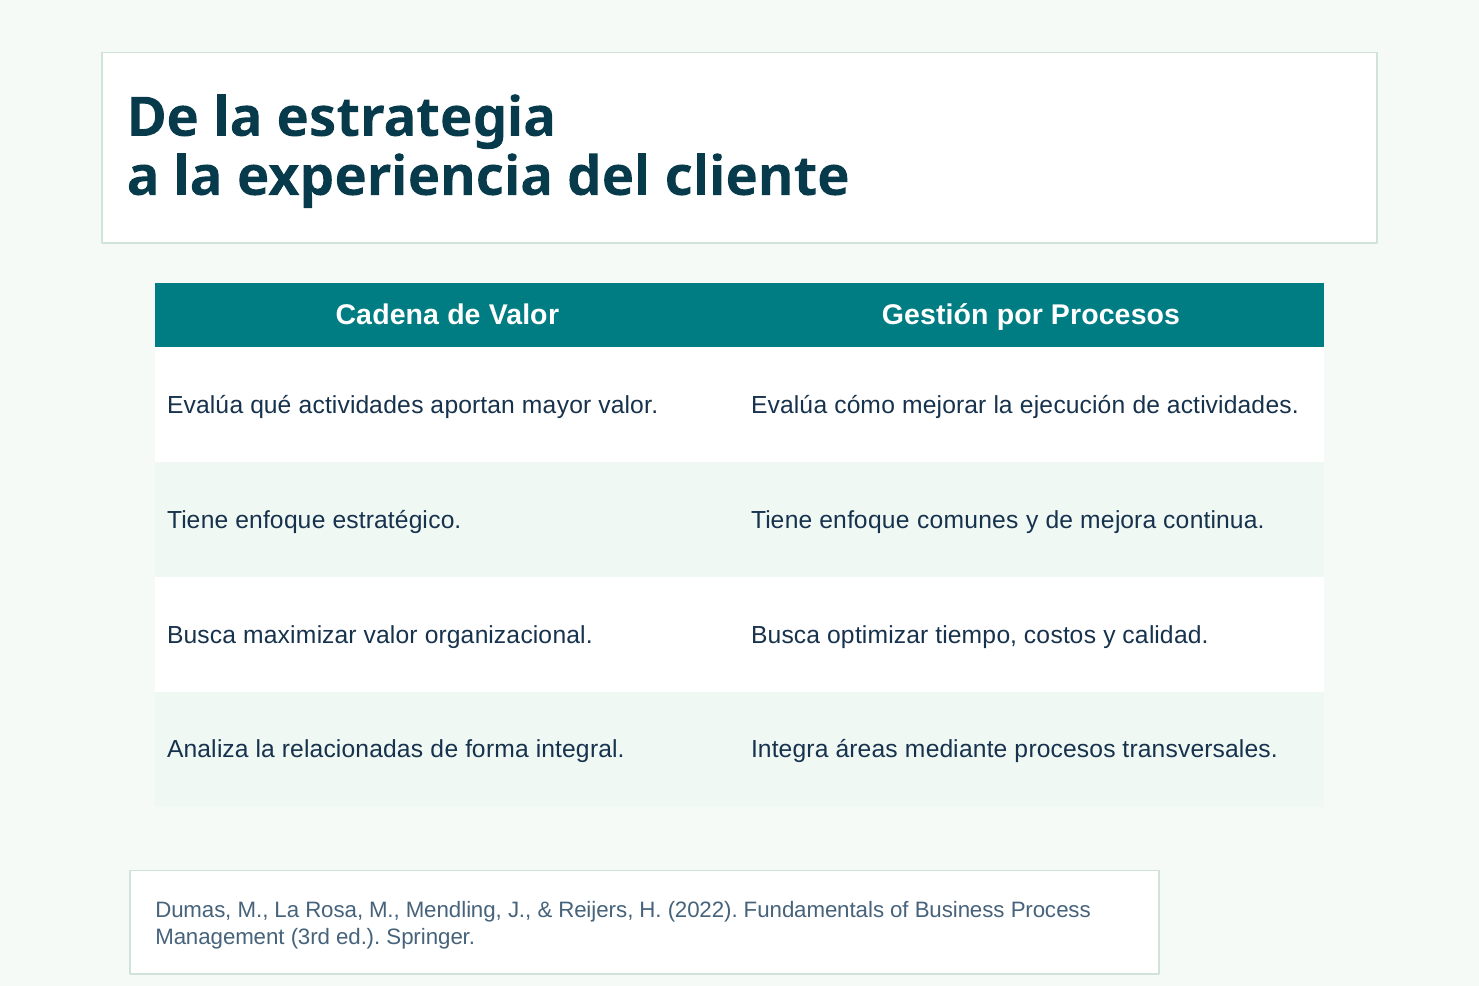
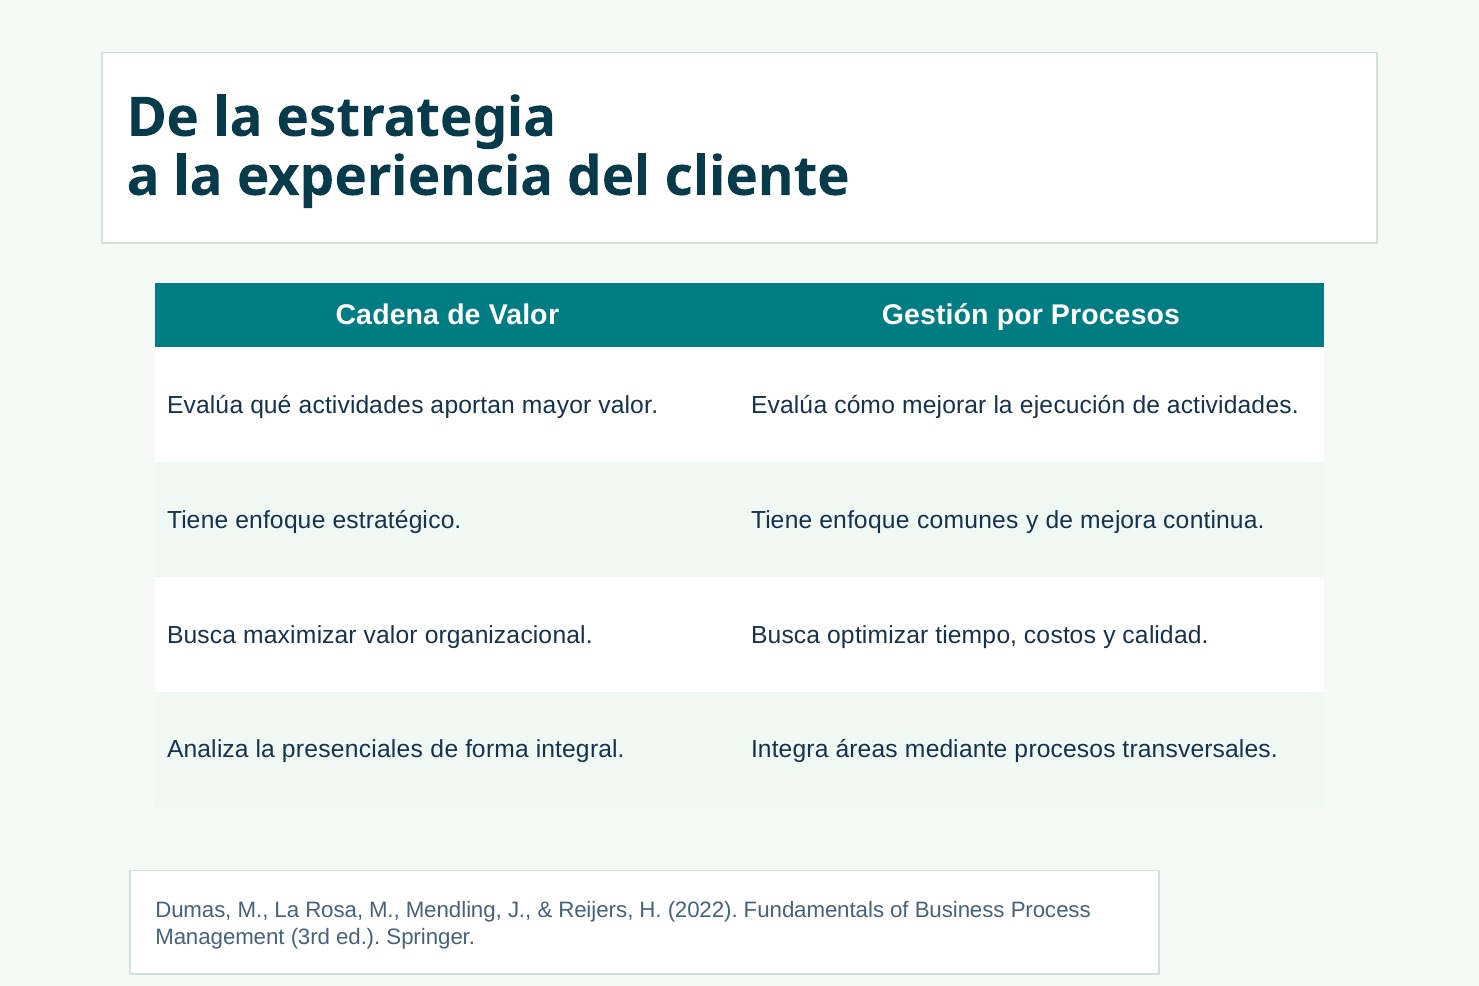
relacionadas: relacionadas -> presenciales
